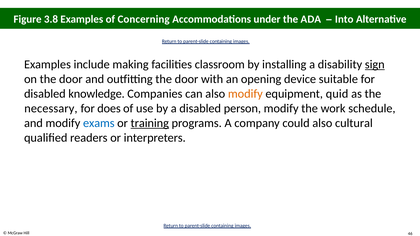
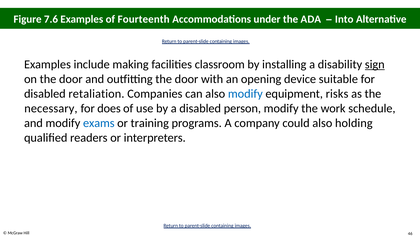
3.8: 3.8 -> 7.6
Concerning: Concerning -> Fourteenth
knowledge: knowledge -> retaliation
modify at (245, 94) colour: orange -> blue
quid: quid -> risks
training underline: present -> none
cultural: cultural -> holding
